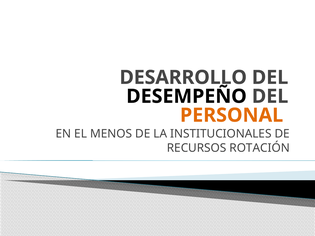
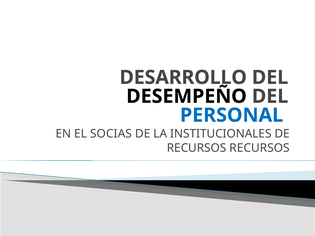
PERSONAL colour: orange -> blue
MENOS: MENOS -> SOCIAS
RECURSOS ROTACIÓN: ROTACIÓN -> RECURSOS
